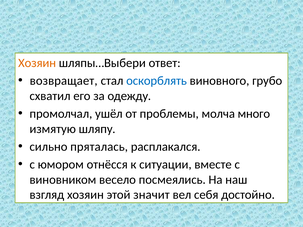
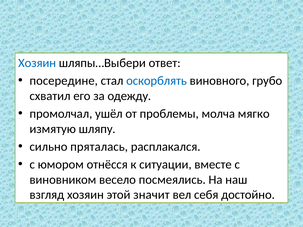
Хозяин at (37, 63) colour: orange -> blue
возвращает: возвращает -> посередине
много: много -> мягко
